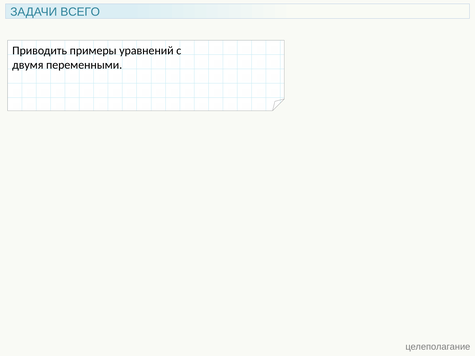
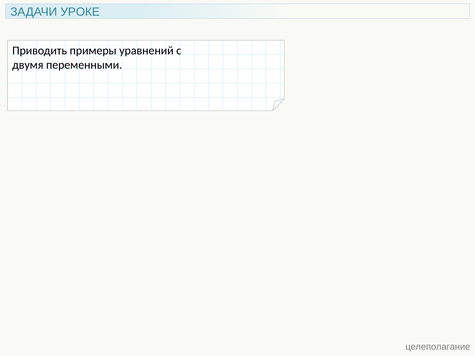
ВСЕГО: ВСЕГО -> УРОКЕ
